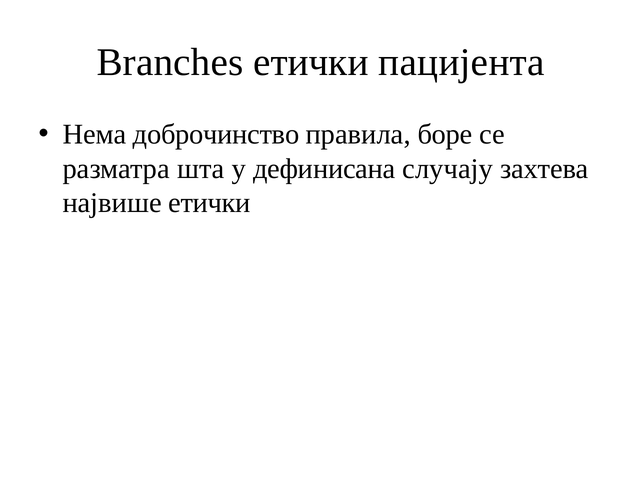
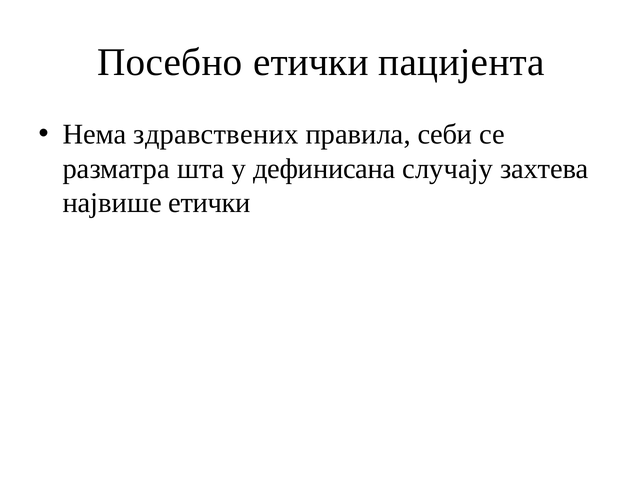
Branches: Branches -> Посебно
доброчинство: доброчинство -> здравствених
боре: боре -> себи
